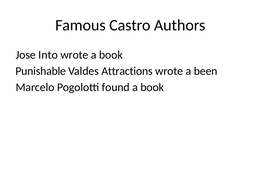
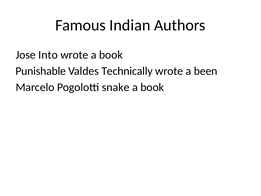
Castro: Castro -> Indian
Attractions: Attractions -> Technically
found: found -> snake
